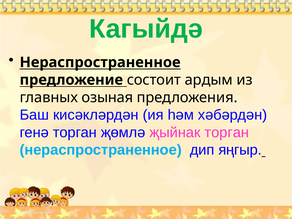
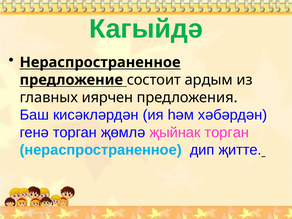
озыная: озыная -> иярчен
яңгыр: яңгыр -> җитте
